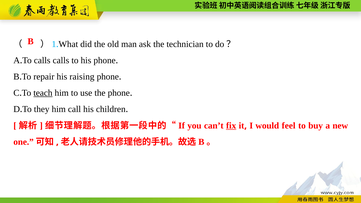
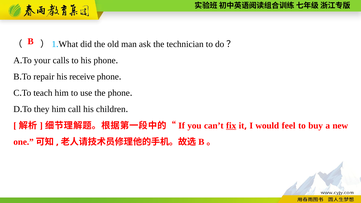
To calls: calls -> your
raising: raising -> receive
teach underline: present -> none
